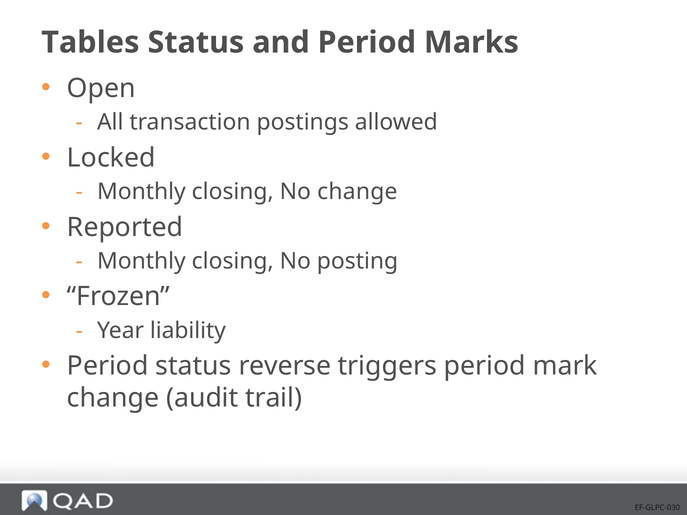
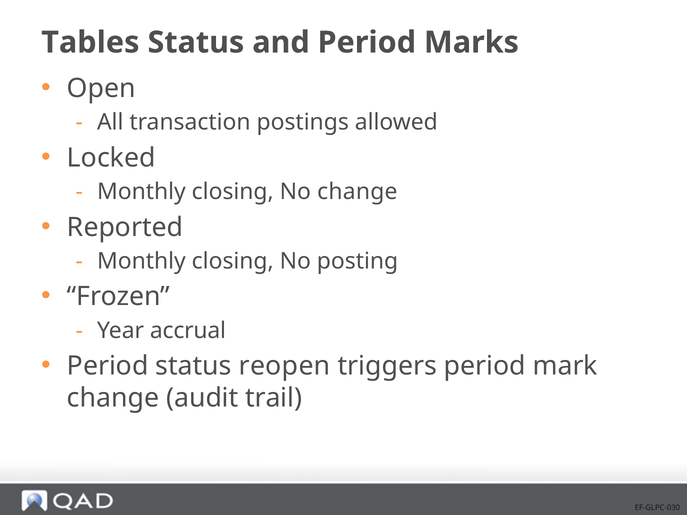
liability: liability -> accrual
reverse: reverse -> reopen
